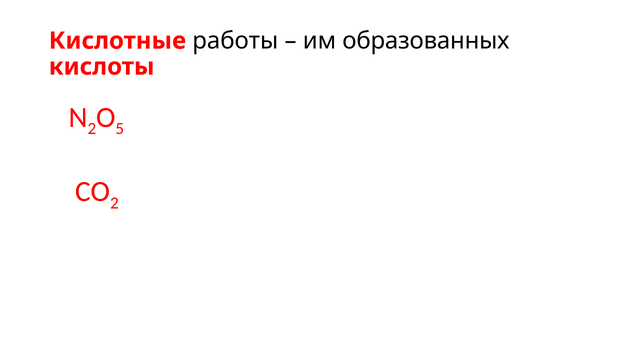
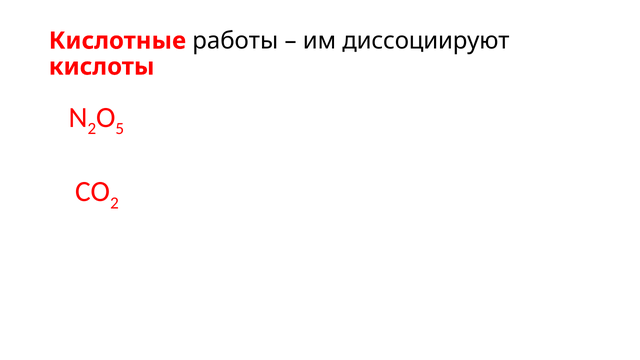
образованных: образованных -> диссоциируют
